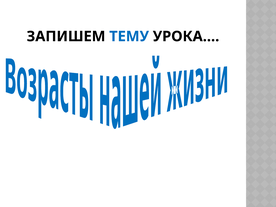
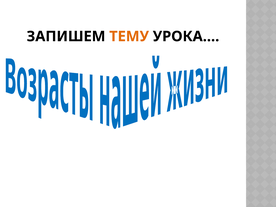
ТЕМУ colour: blue -> orange
